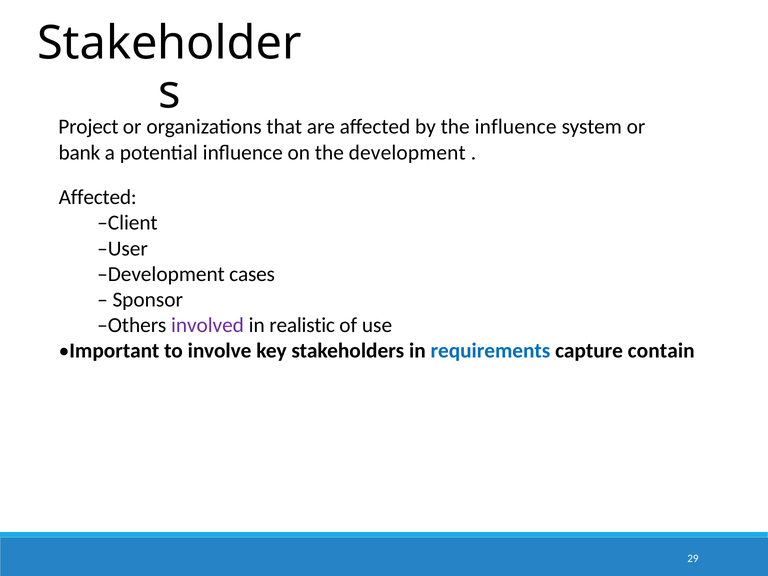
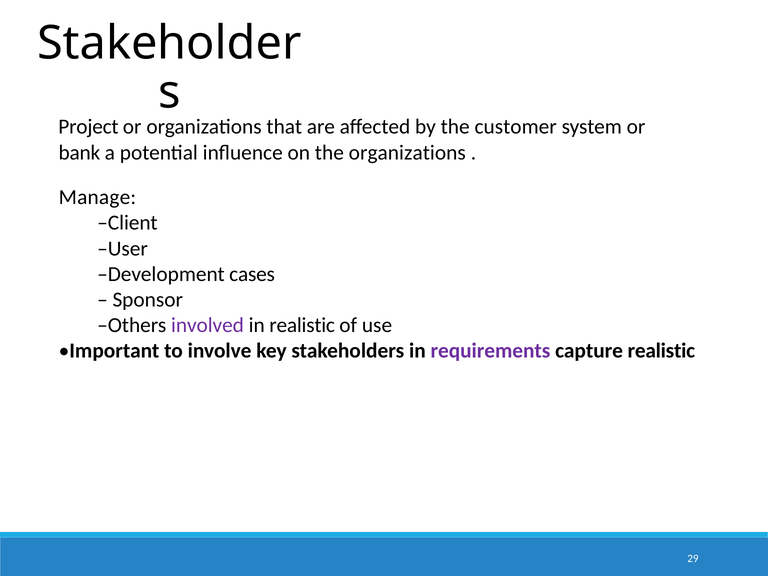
the influence: influence -> customer
the development: development -> organizations
Affected at (98, 197): Affected -> Manage
requirements colour: blue -> purple
capture contain: contain -> realistic
